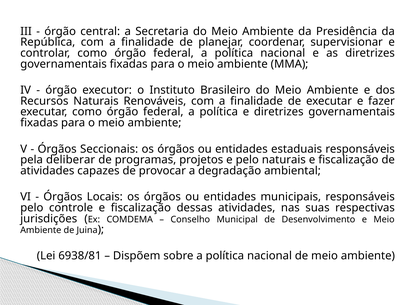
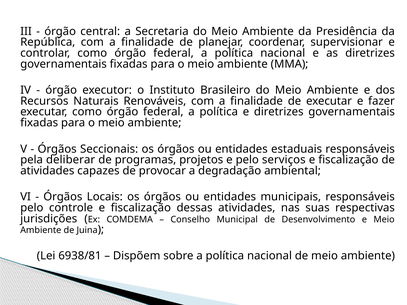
pelo naturais: naturais -> serviços
